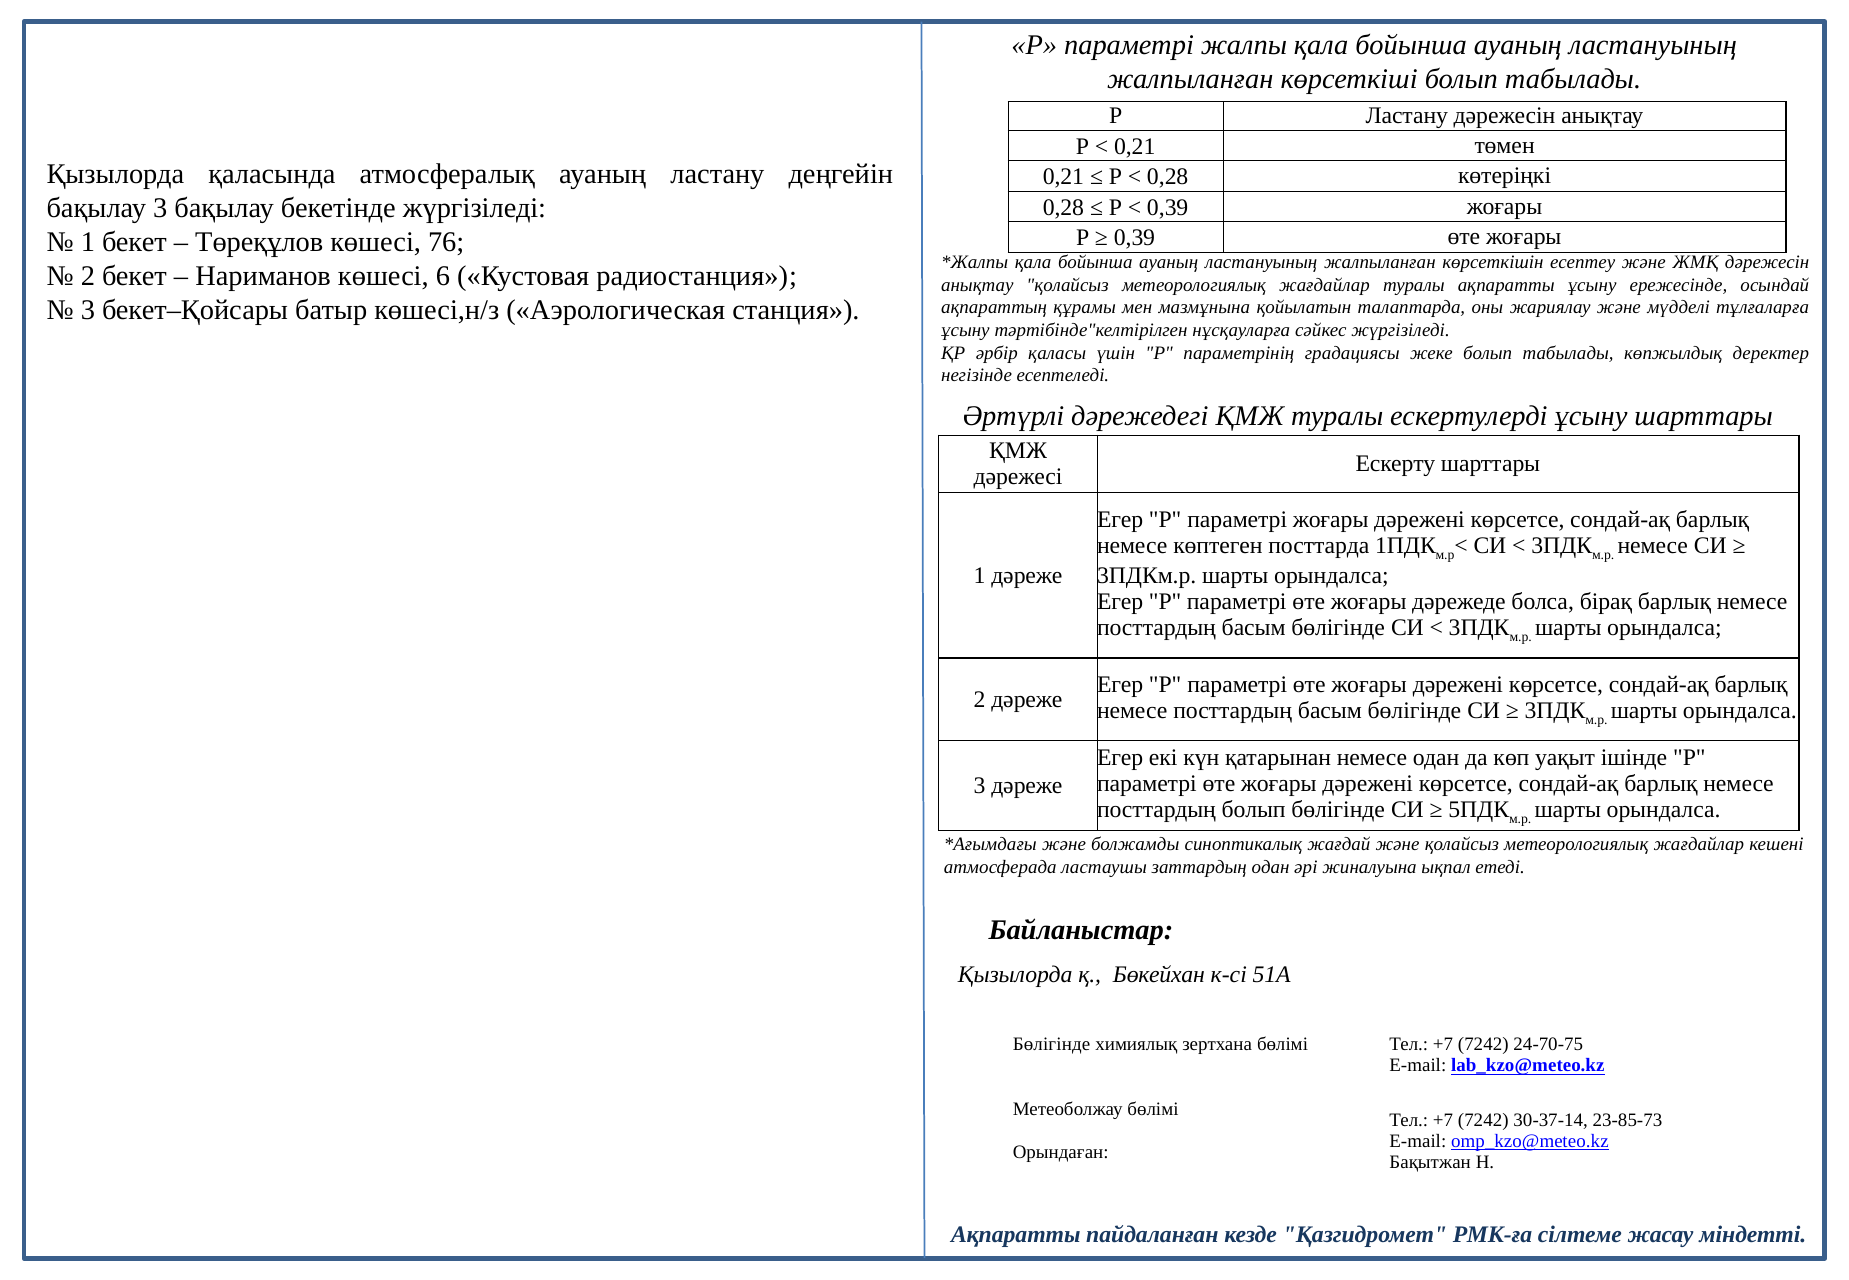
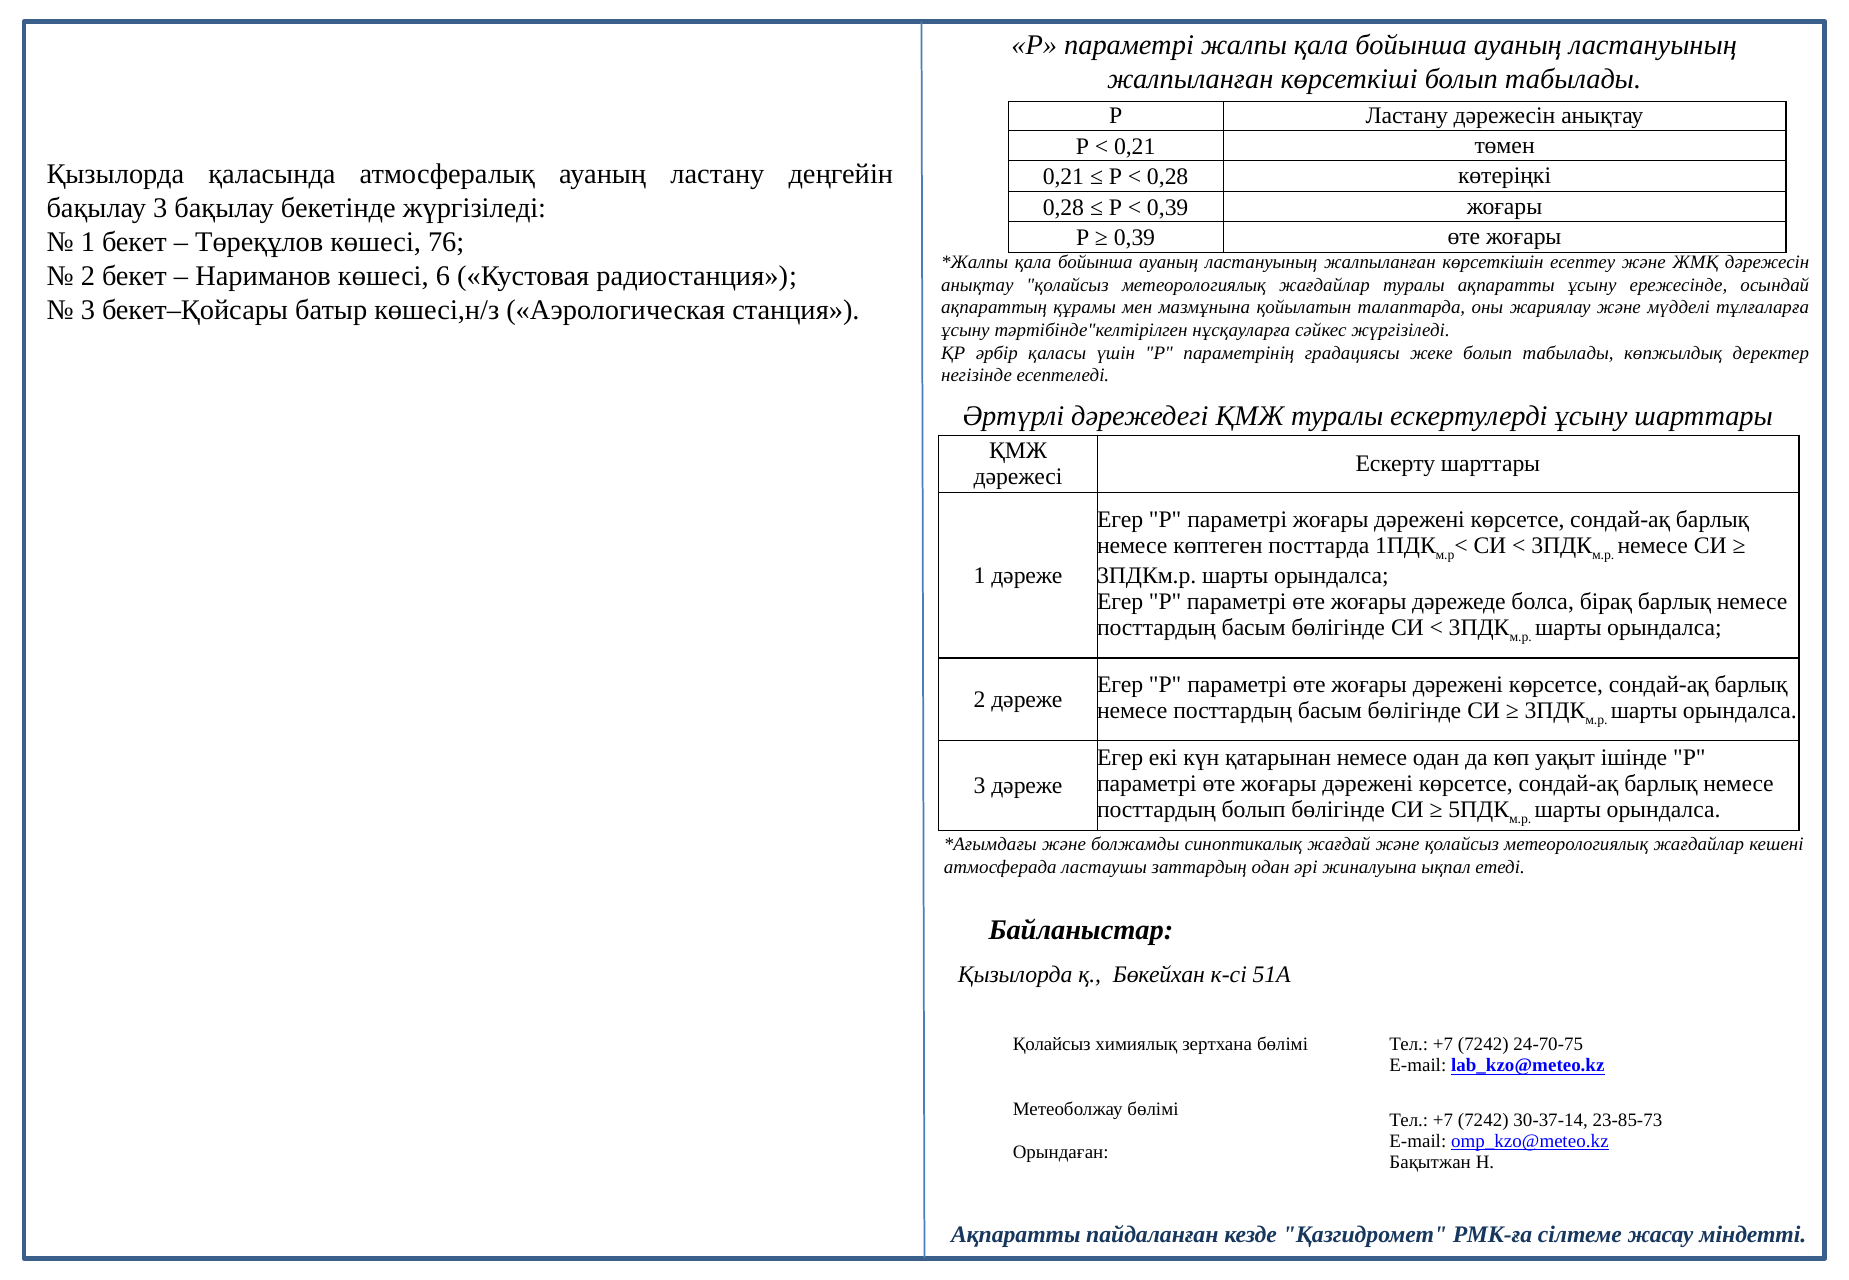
Бөлігінде at (1052, 1045): Бөлігінде -> Қолайсыз
